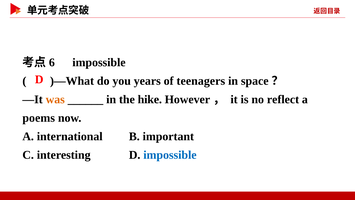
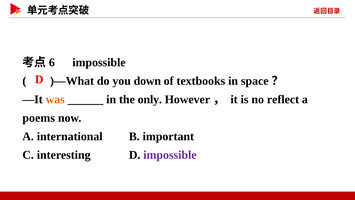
years: years -> down
teenagers: teenagers -> textbooks
hike: hike -> only
impossible at (170, 155) colour: blue -> purple
